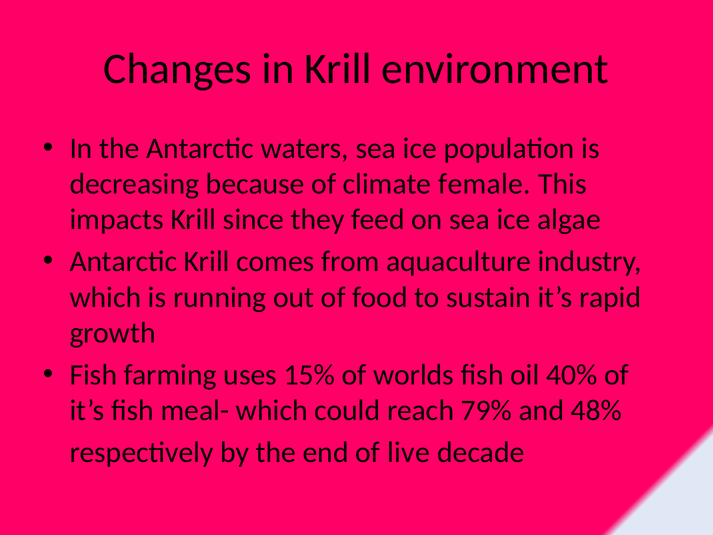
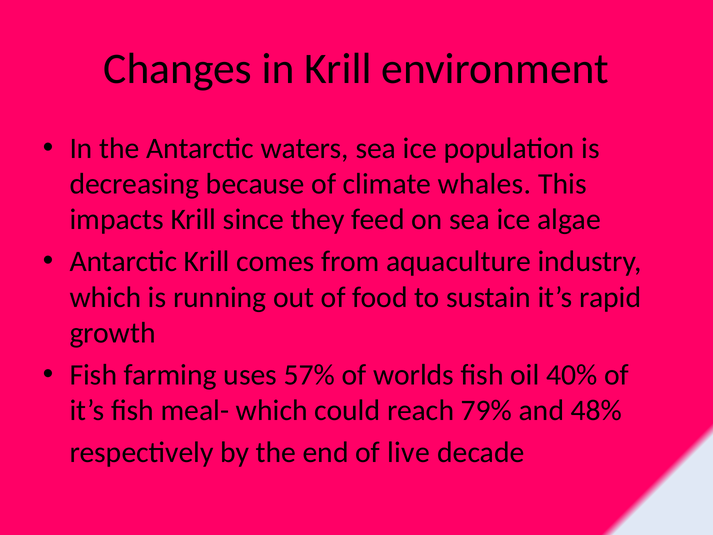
female: female -> whales
15%: 15% -> 57%
